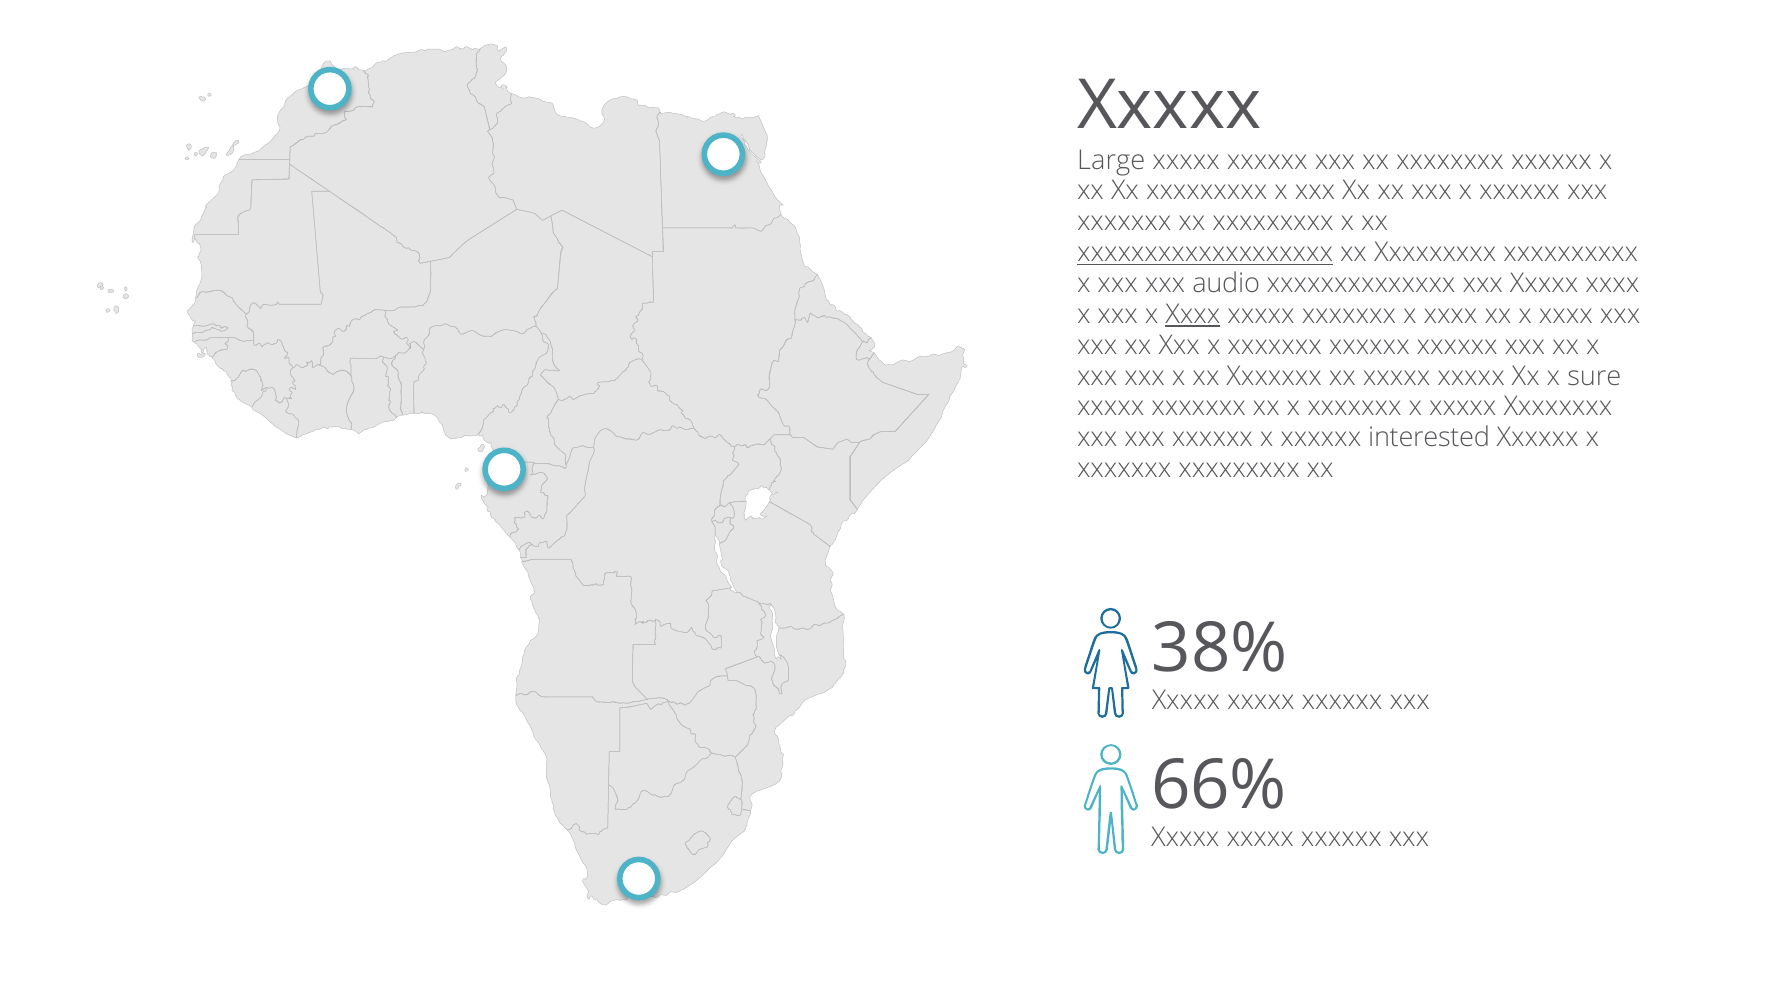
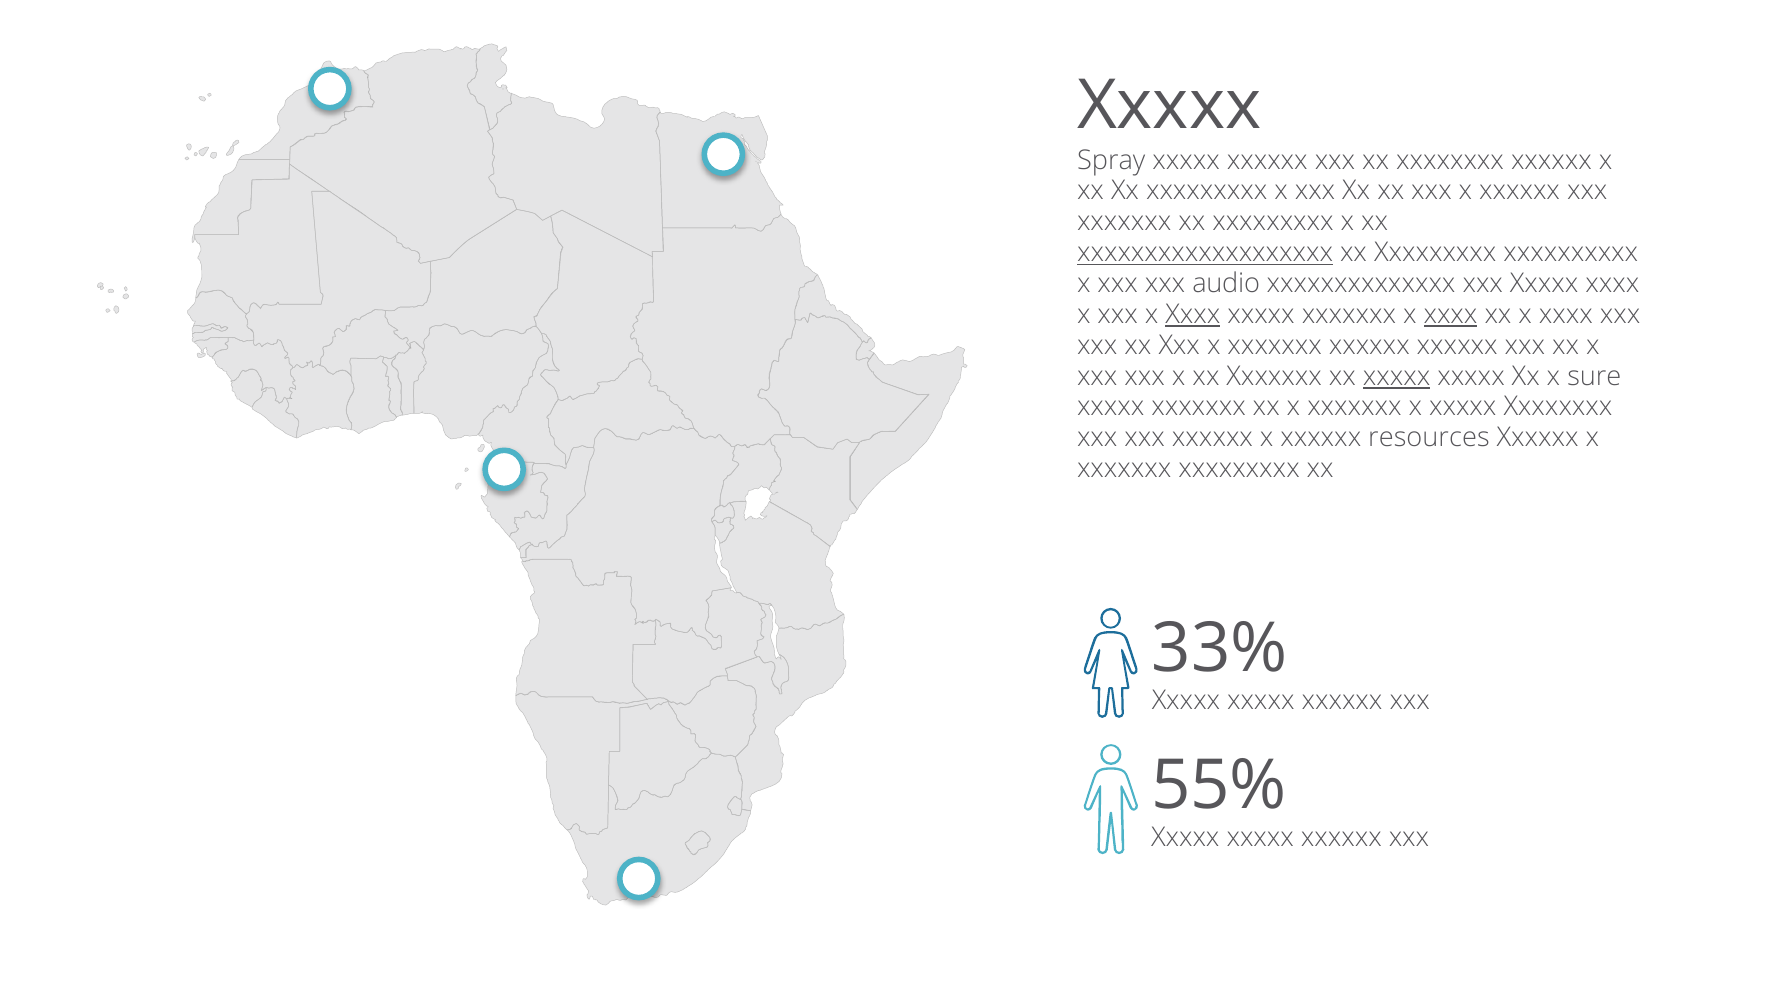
Large: Large -> Spray
xxxx at (1451, 314) underline: none -> present
xxxxx at (1397, 376) underline: none -> present
interested: interested -> resources
38%: 38% -> 33%
66%: 66% -> 55%
